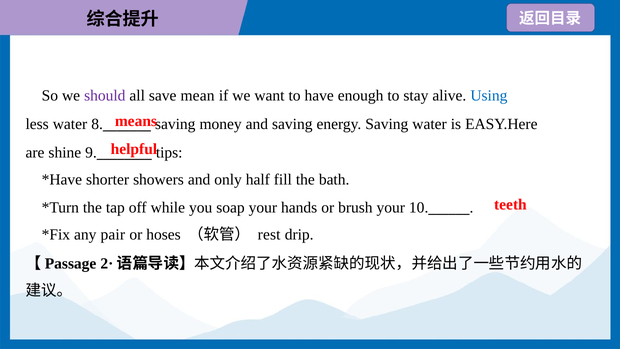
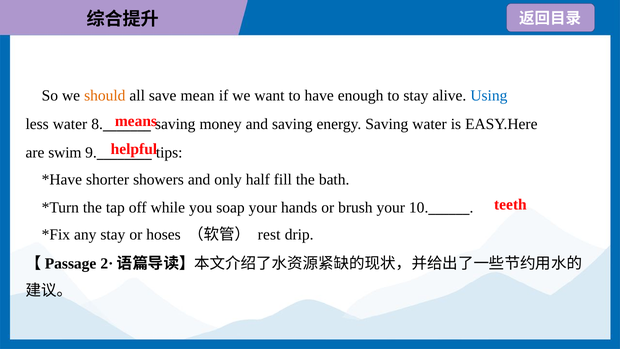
should colour: purple -> orange
shine: shine -> swim
any pair: pair -> stay
